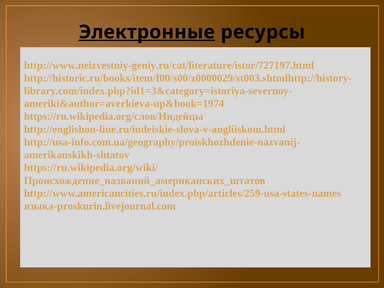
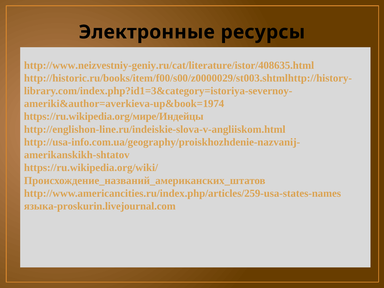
Электронные underline: present -> none
http://www.neizvestniy-geniy.ru/cat/literature/istor/727197.html: http://www.neizvestniy-geniy.ru/cat/literature/istor/727197.html -> http://www.neizvestniy-geniy.ru/cat/literature/istor/408635.html
https://ru.wikipedia.org/слов/Индейцы: https://ru.wikipedia.org/слов/Индейцы -> https://ru.wikipedia.org/мире/Индейцы
